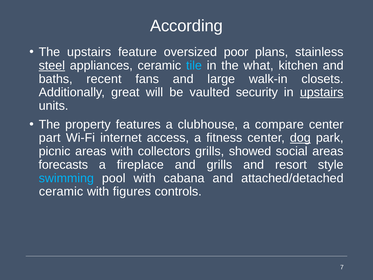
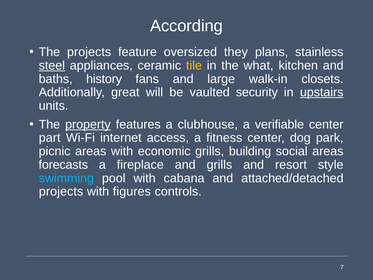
The upstairs: upstairs -> projects
poor: poor -> they
tile colour: light blue -> yellow
recent: recent -> history
property underline: none -> present
compare: compare -> verifiable
dog underline: present -> none
collectors: collectors -> economic
showed: showed -> building
ceramic at (61, 191): ceramic -> projects
